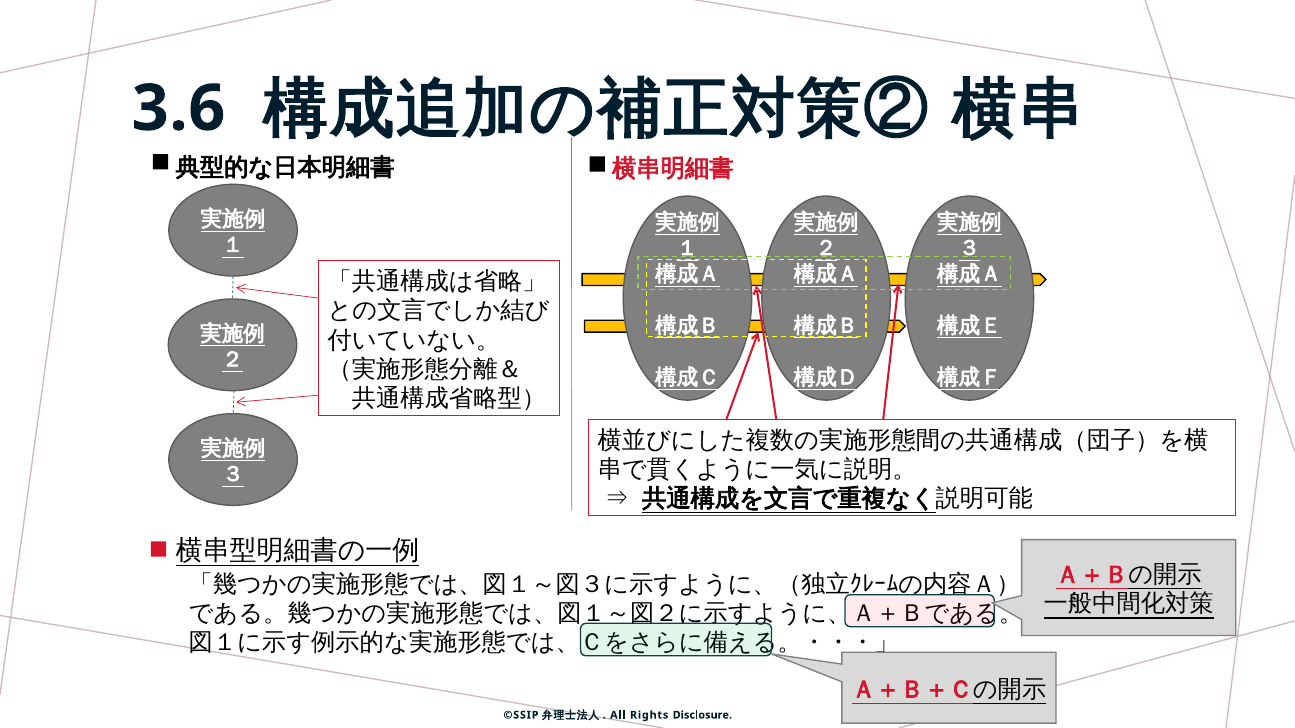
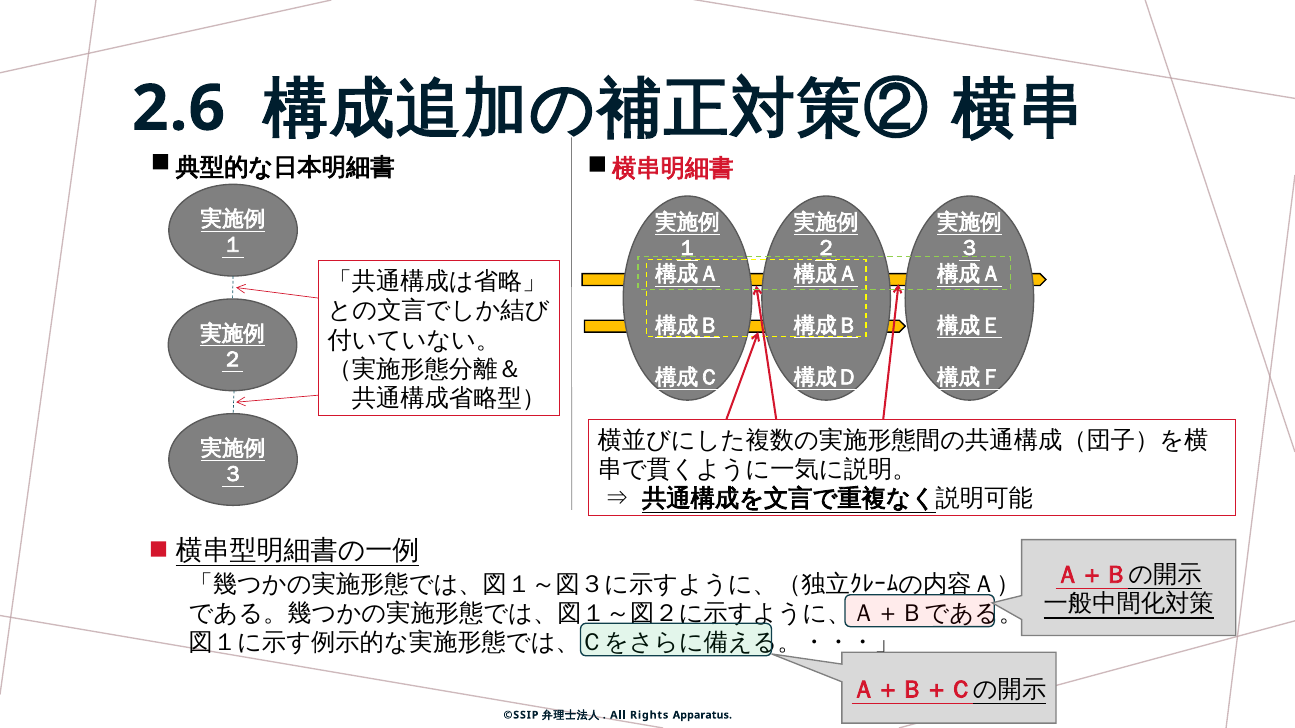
3.6: 3.6 -> 2.6
Disclosure: Disclosure -> Apparatus
